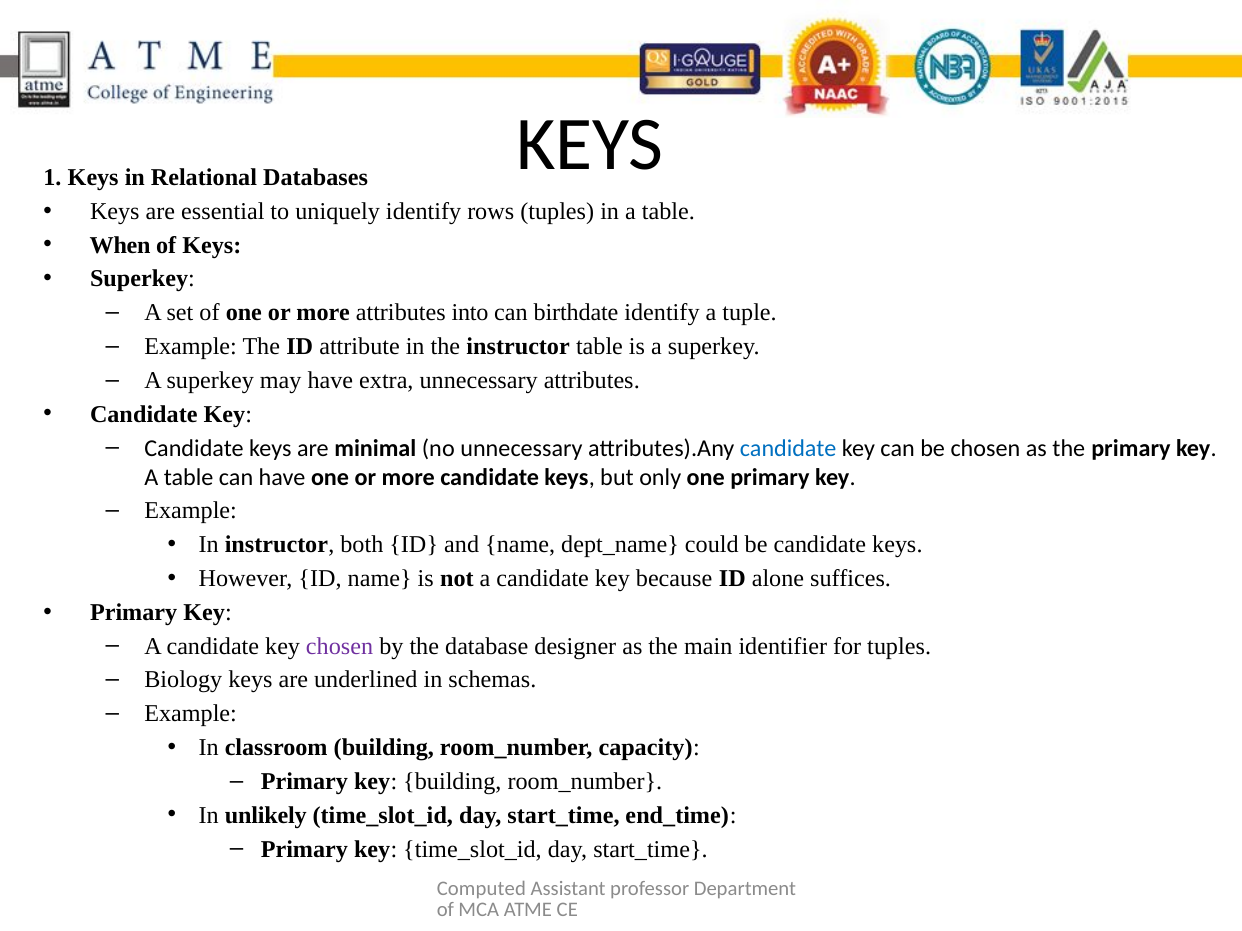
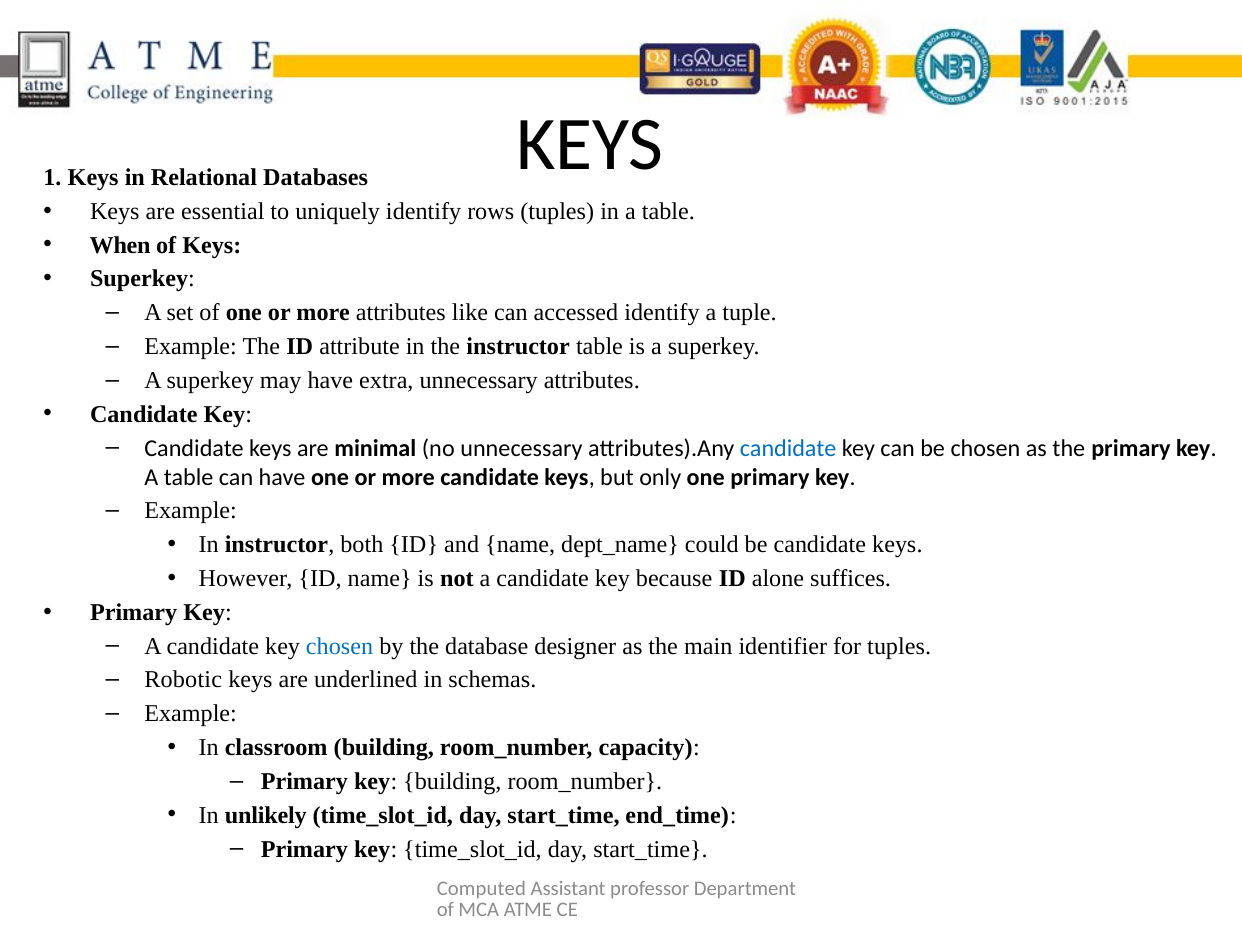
into: into -> like
birthdate: birthdate -> accessed
chosen at (340, 647) colour: purple -> blue
Biology: Biology -> Robotic
